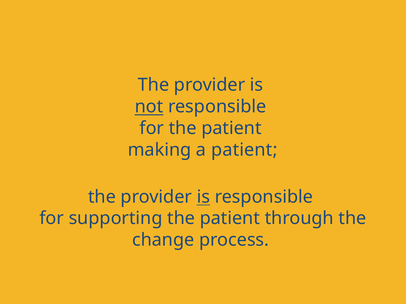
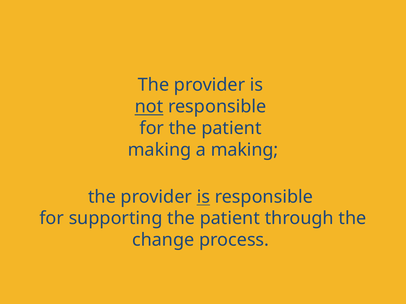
a patient: patient -> making
